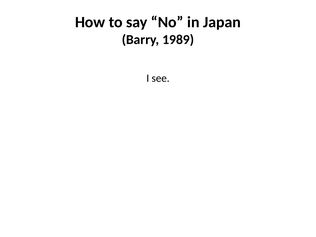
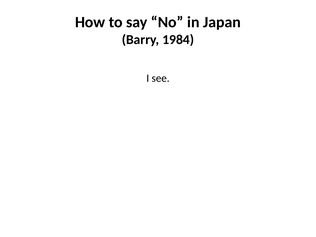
1989: 1989 -> 1984
